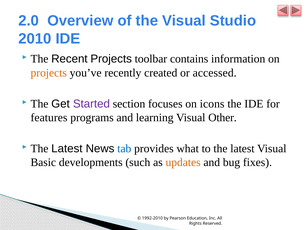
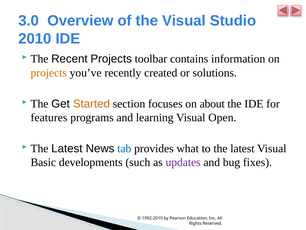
2.0: 2.0 -> 3.0
accessed: accessed -> solutions
Started colour: purple -> orange
icons: icons -> about
Other: Other -> Open
updates colour: orange -> purple
